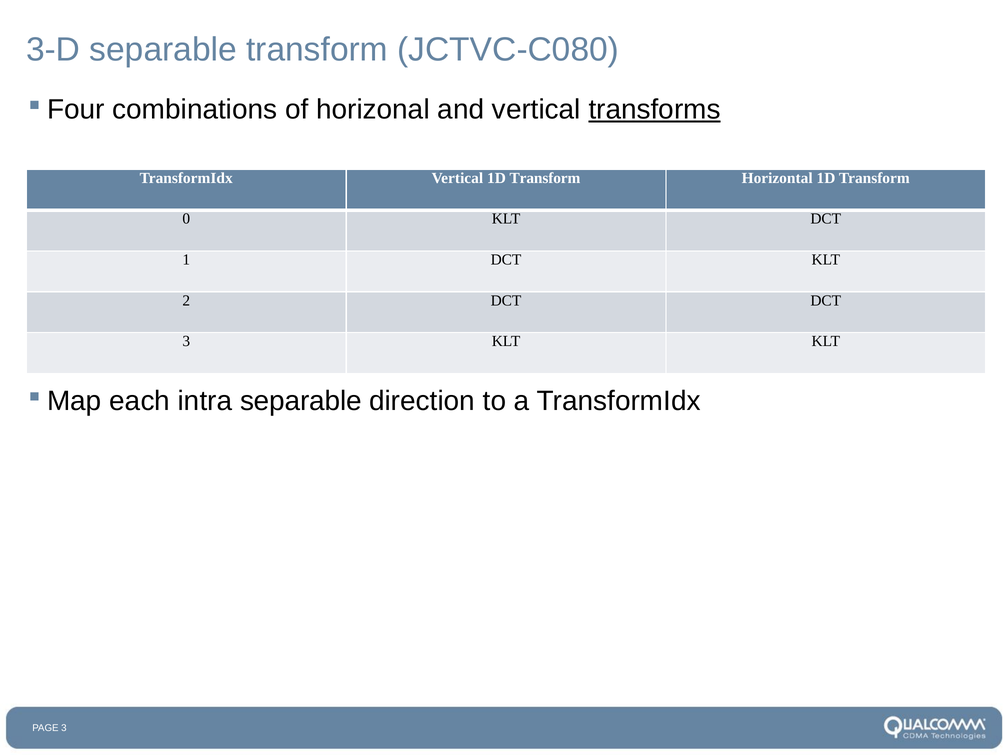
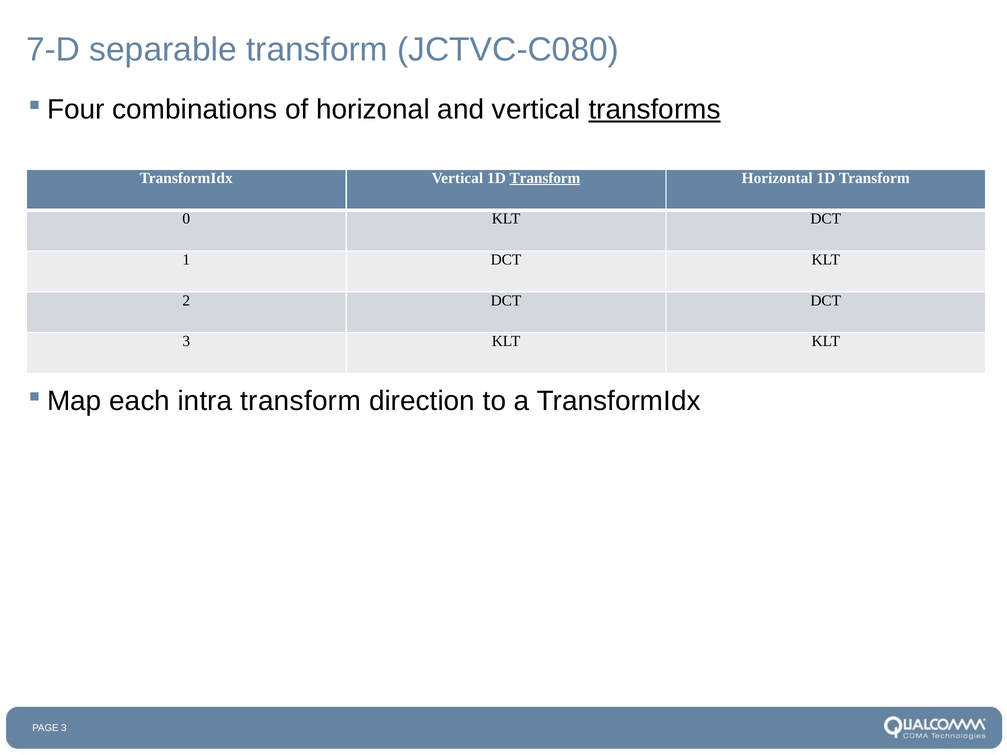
3-D: 3-D -> 7-D
Transform at (545, 178) underline: none -> present
intra separable: separable -> transform
